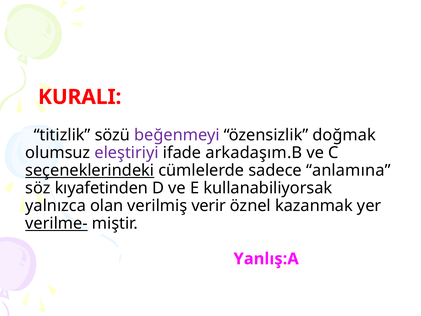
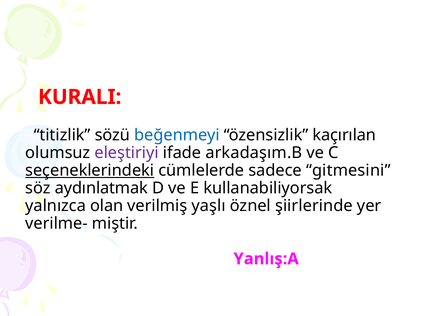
beğenmeyi colour: purple -> blue
doğmak: doğmak -> kaçırılan
anlamına: anlamına -> gitmesini
kıyafetinden: kıyafetinden -> aydınlatmak
verir: verir -> yaşlı
kazanmak: kazanmak -> şiirlerinde
verilme- underline: present -> none
